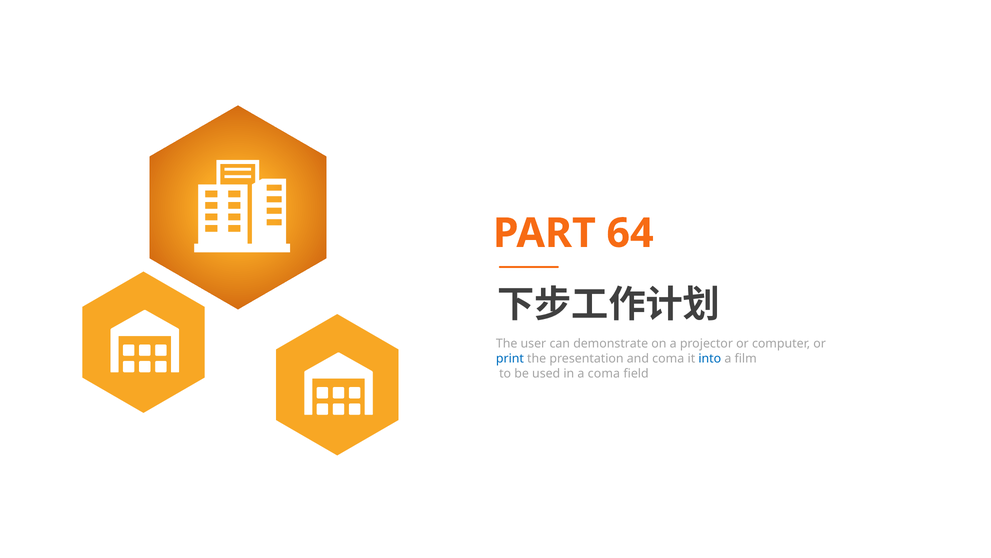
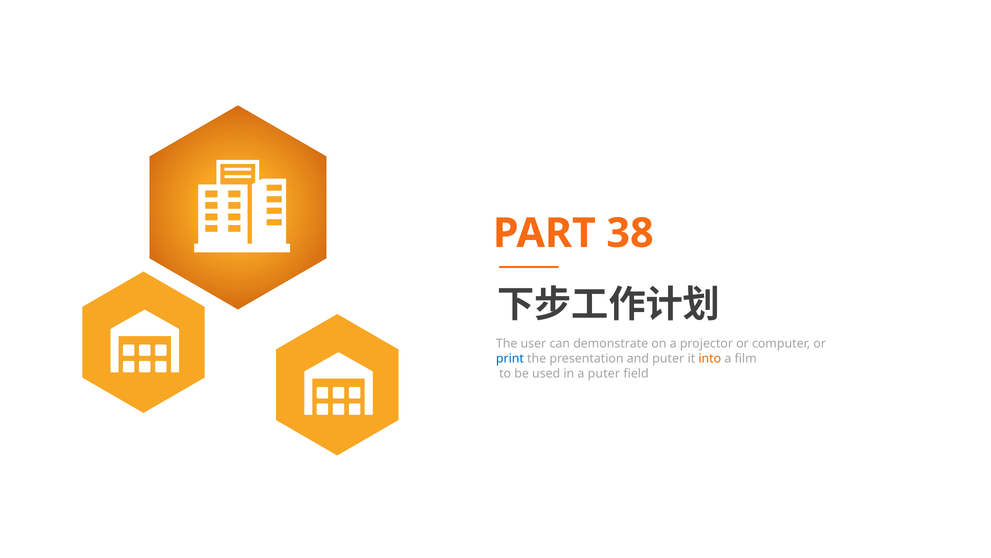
64: 64 -> 38
and coma: coma -> puter
into colour: blue -> orange
a coma: coma -> puter
